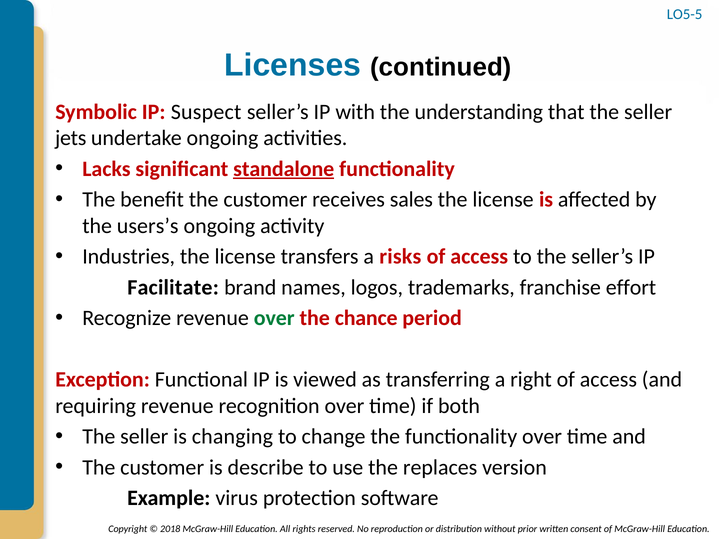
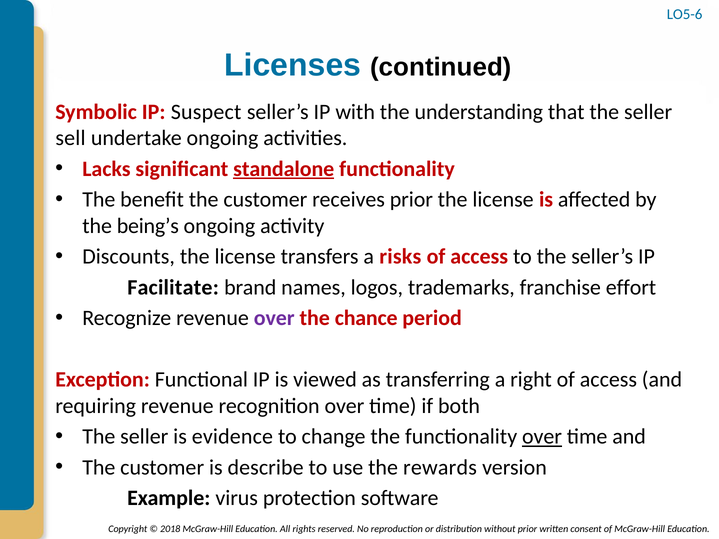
LO5-5: LO5-5 -> LO5-6
jets: jets -> sell
receives sales: sales -> prior
users’s: users’s -> being’s
Industries: Industries -> Discounts
over at (274, 318) colour: green -> purple
changing: changing -> evidence
over at (542, 437) underline: none -> present
replaces: replaces -> rewards
